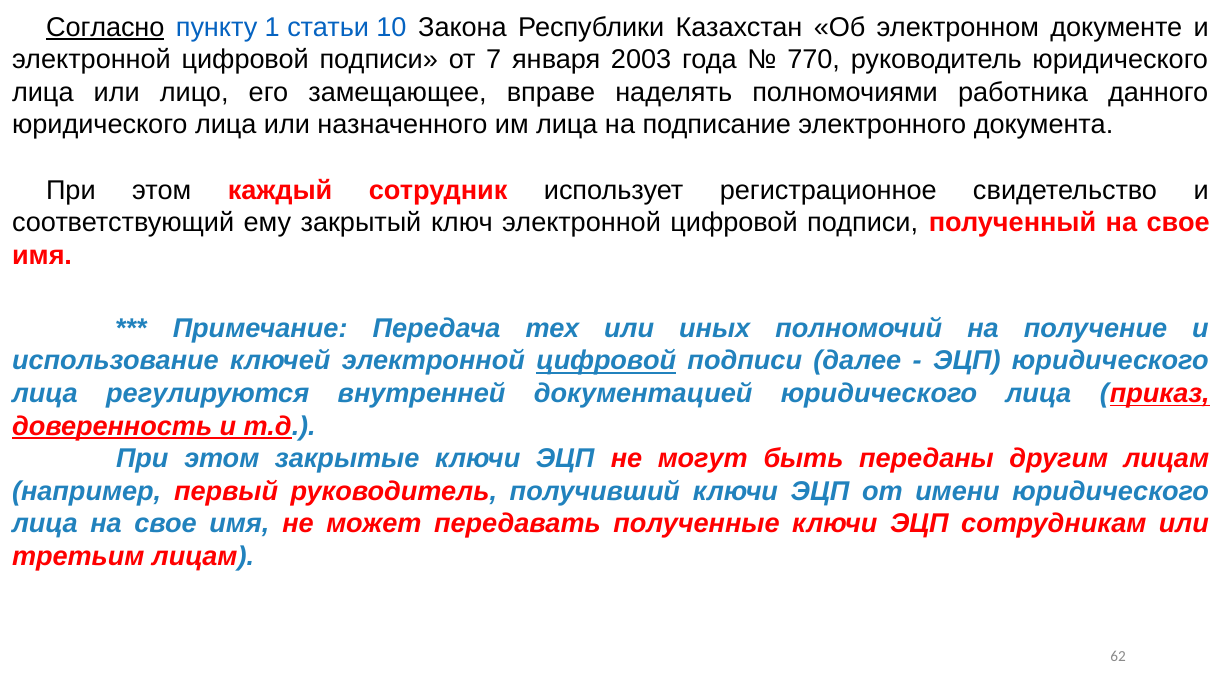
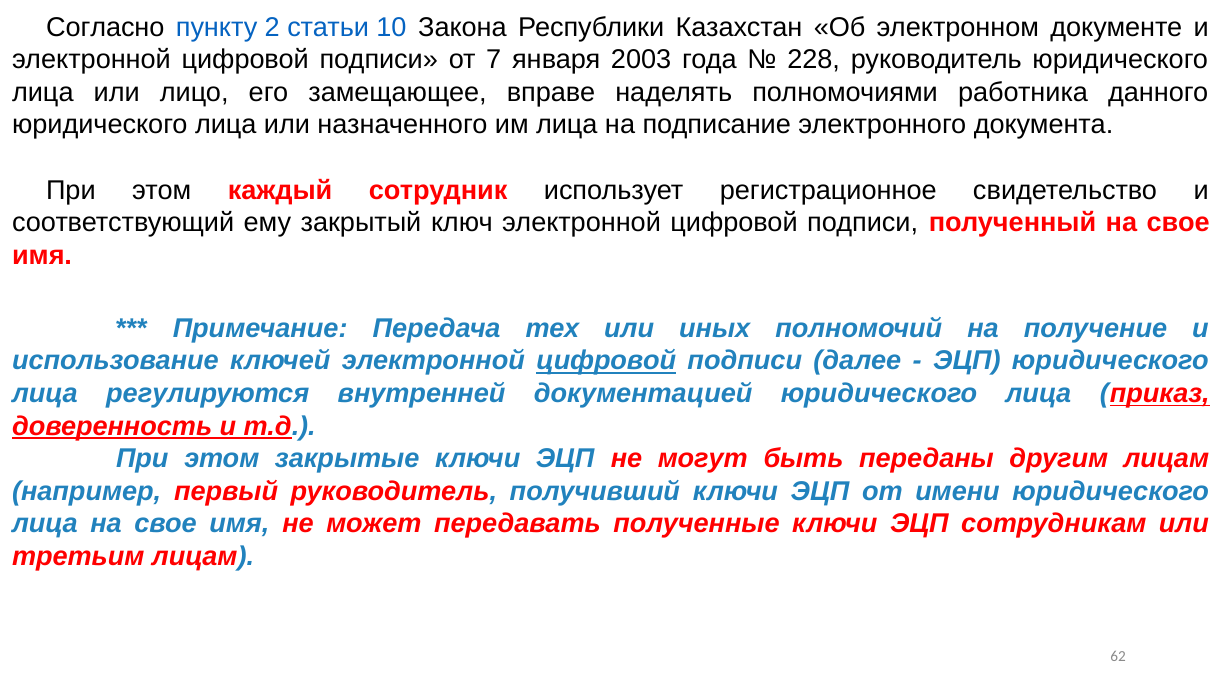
Согласно underline: present -> none
1: 1 -> 2
770: 770 -> 228
